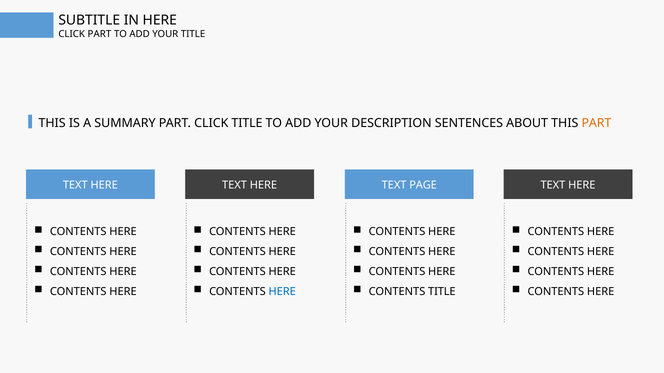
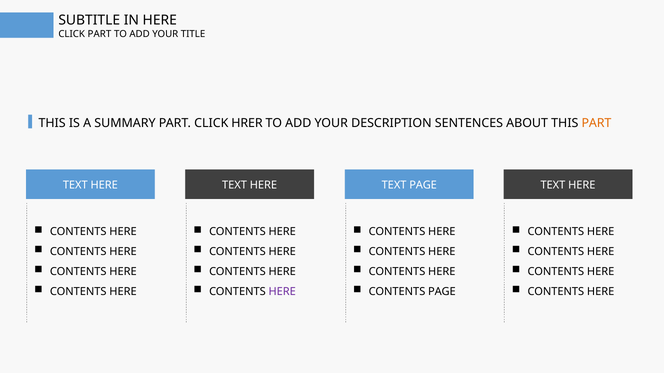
CLICK TITLE: TITLE -> HRER
HERE at (282, 292) colour: blue -> purple
CONTENTS TITLE: TITLE -> PAGE
